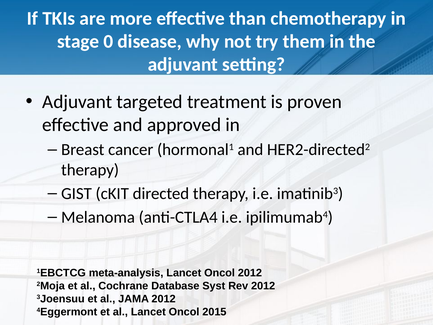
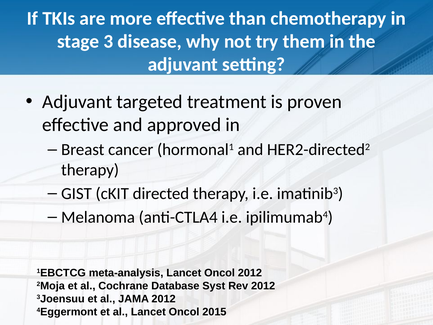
0: 0 -> 3
